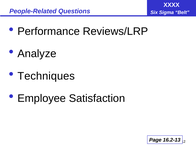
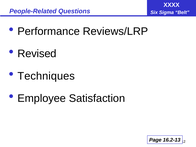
Analyze: Analyze -> Revised
